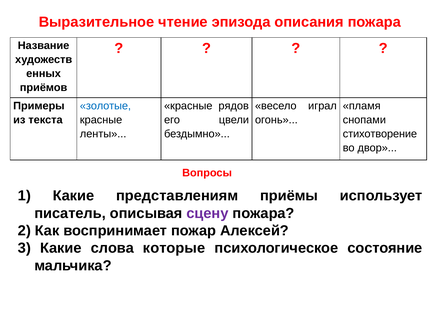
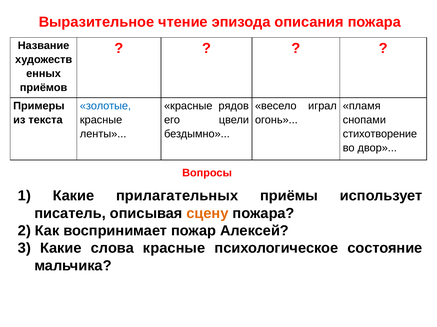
представлениям: представлениям -> прилагательных
сцену colour: purple -> orange
слова которые: которые -> красные
